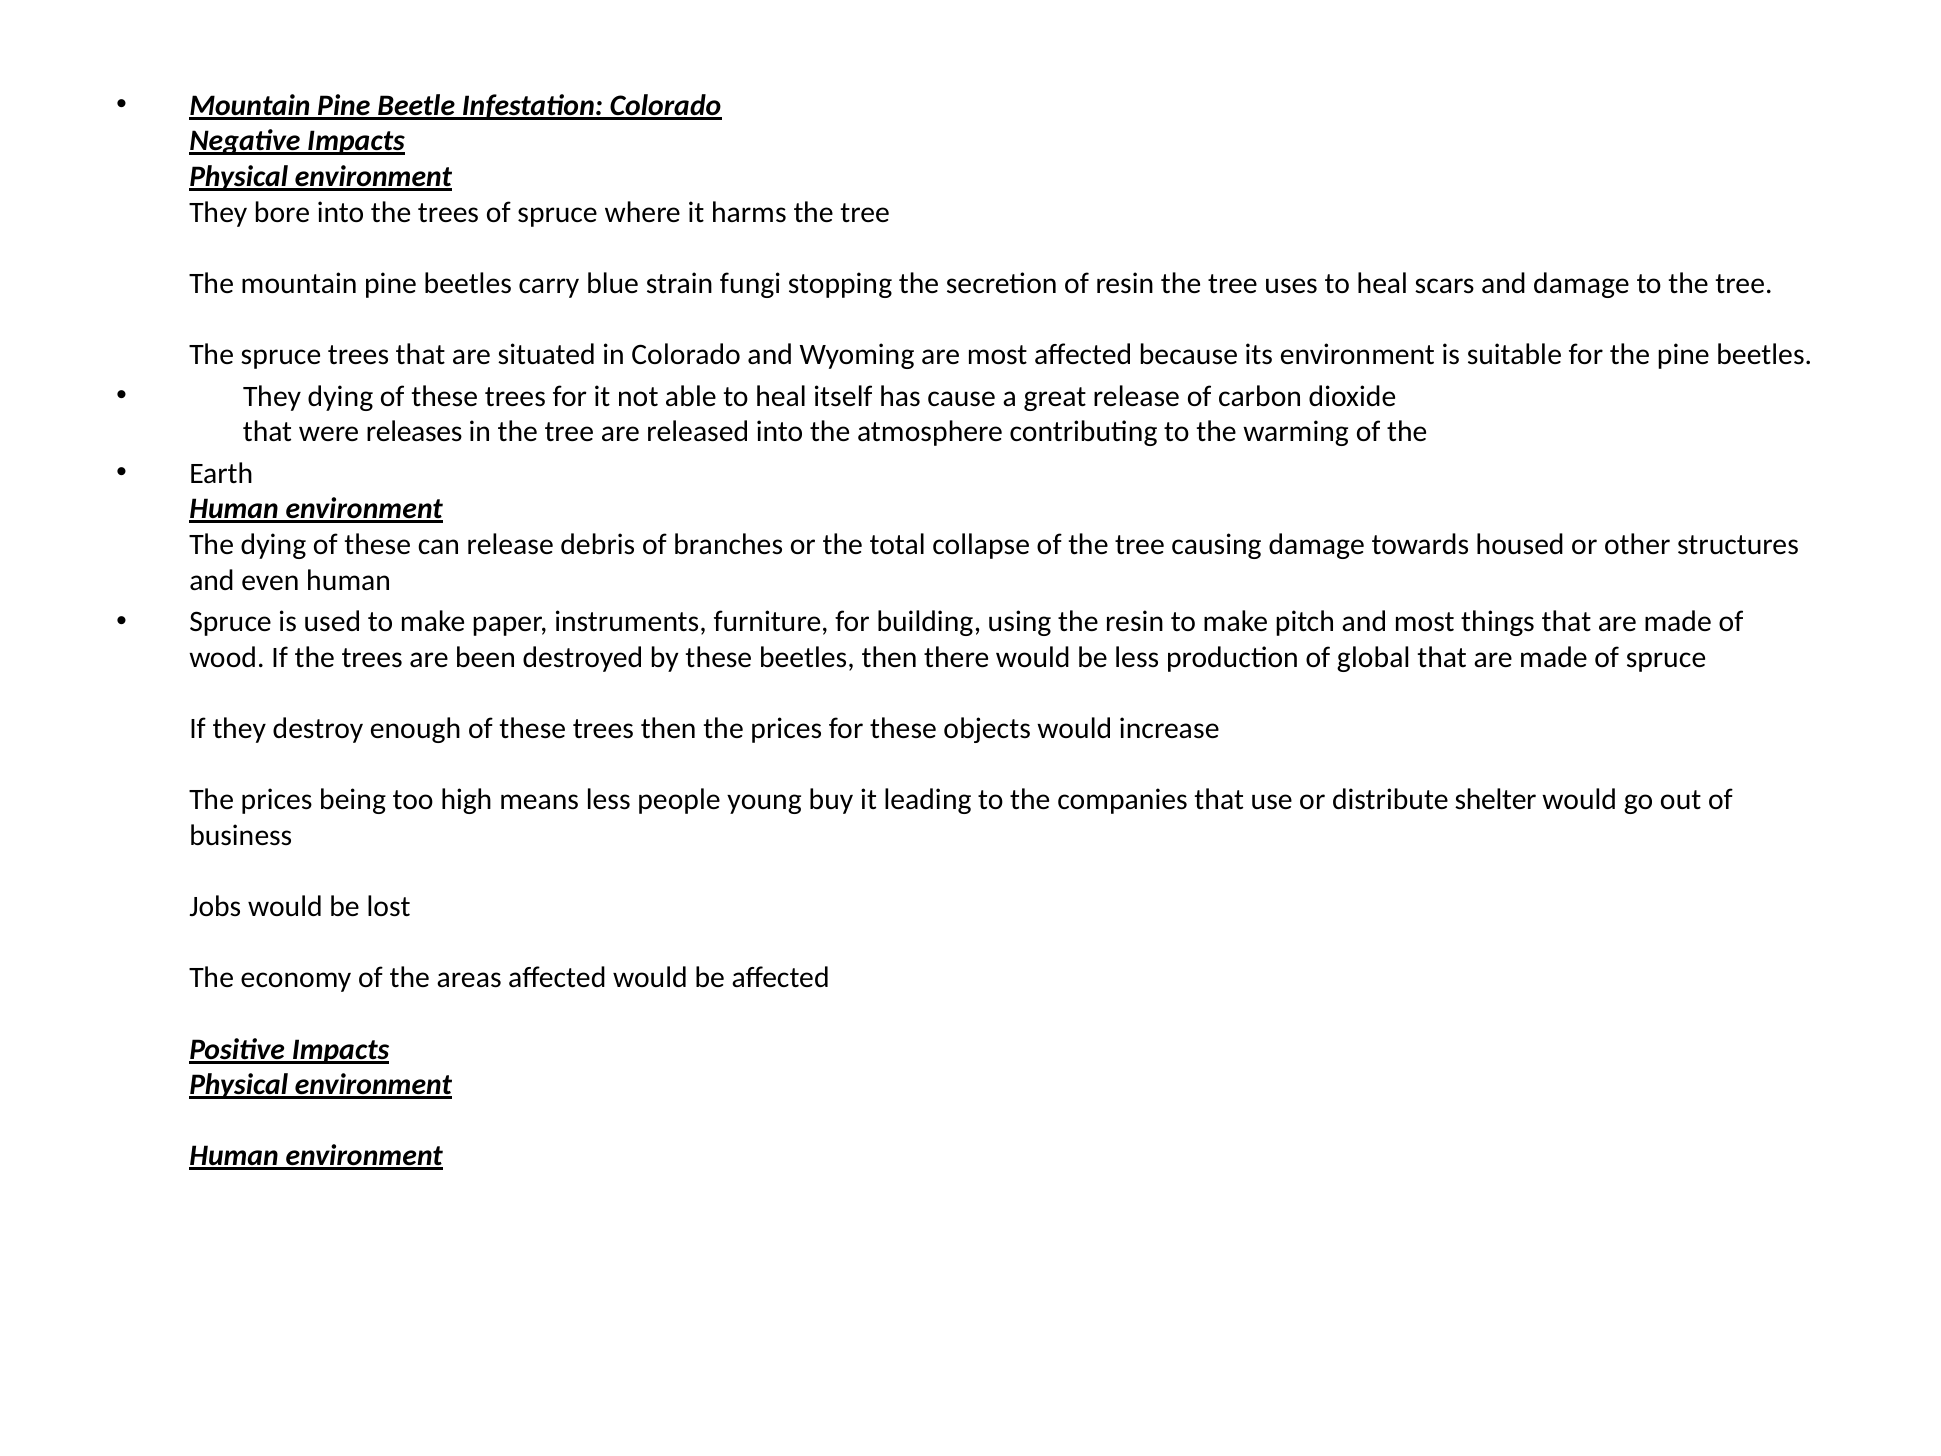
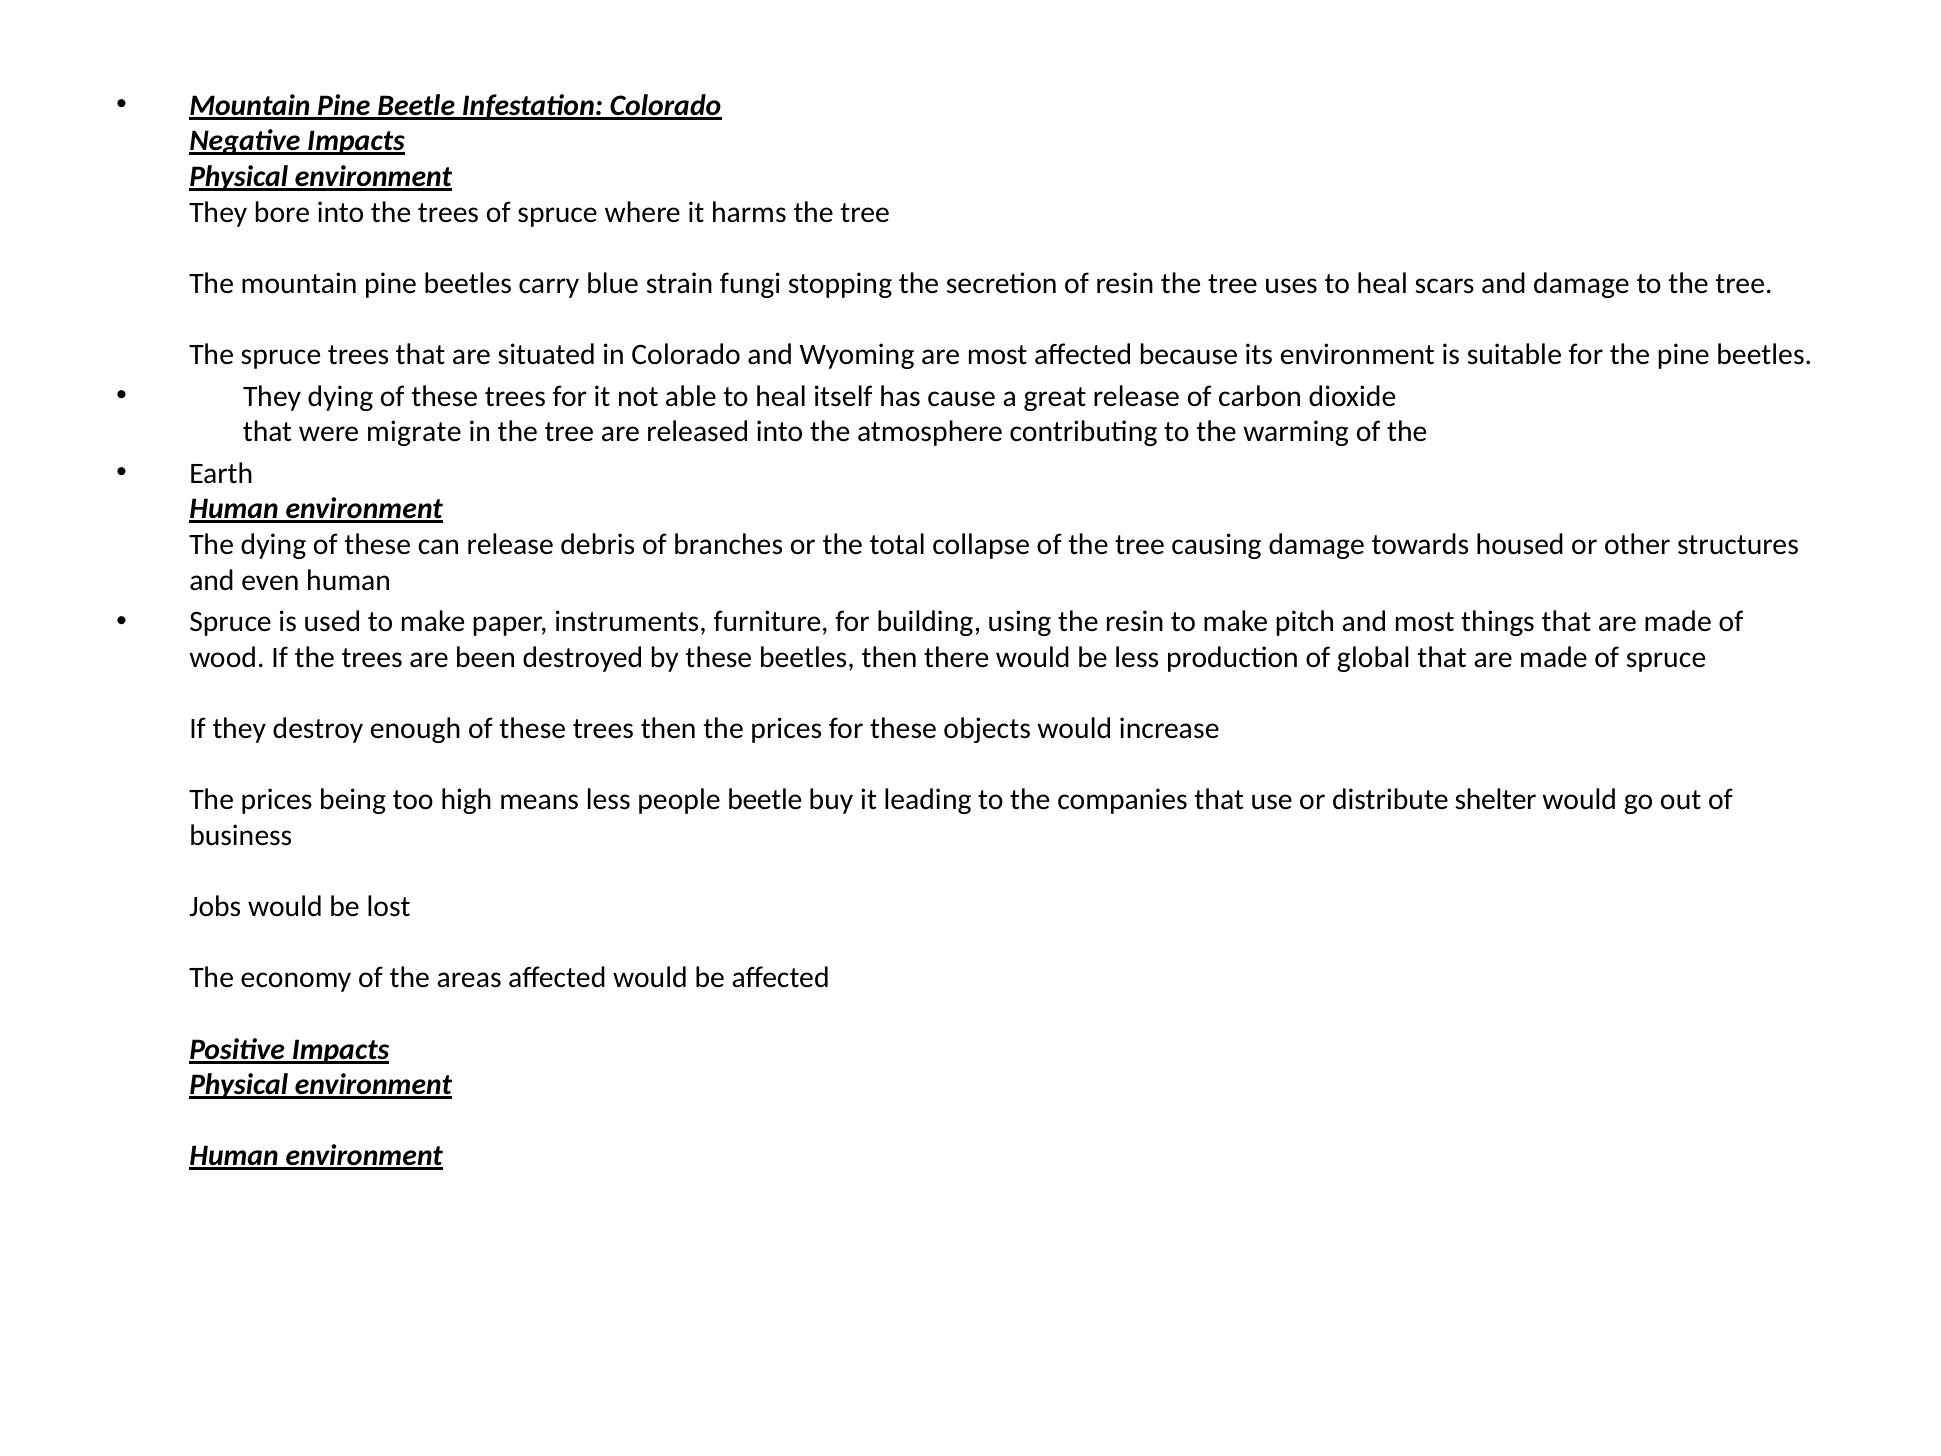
releases: releases -> migrate
people young: young -> beetle
